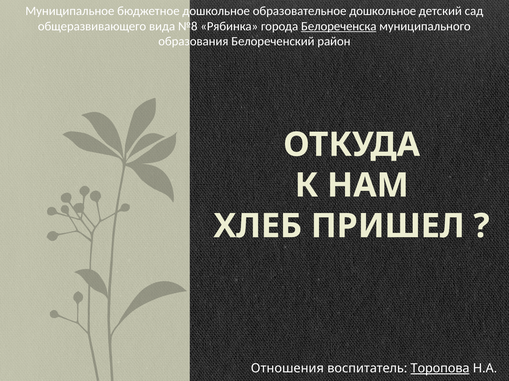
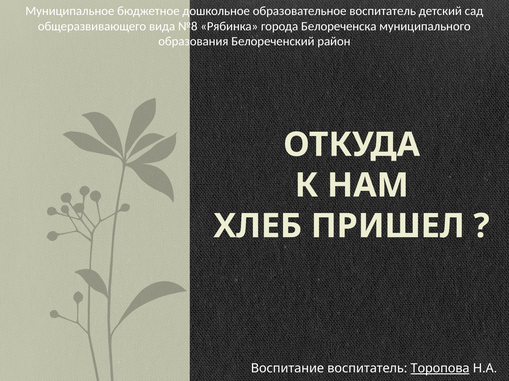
образовательное дошкольное: дошкольное -> воспитатель
Белореченска underline: present -> none
Отношения: Отношения -> Воспитание
